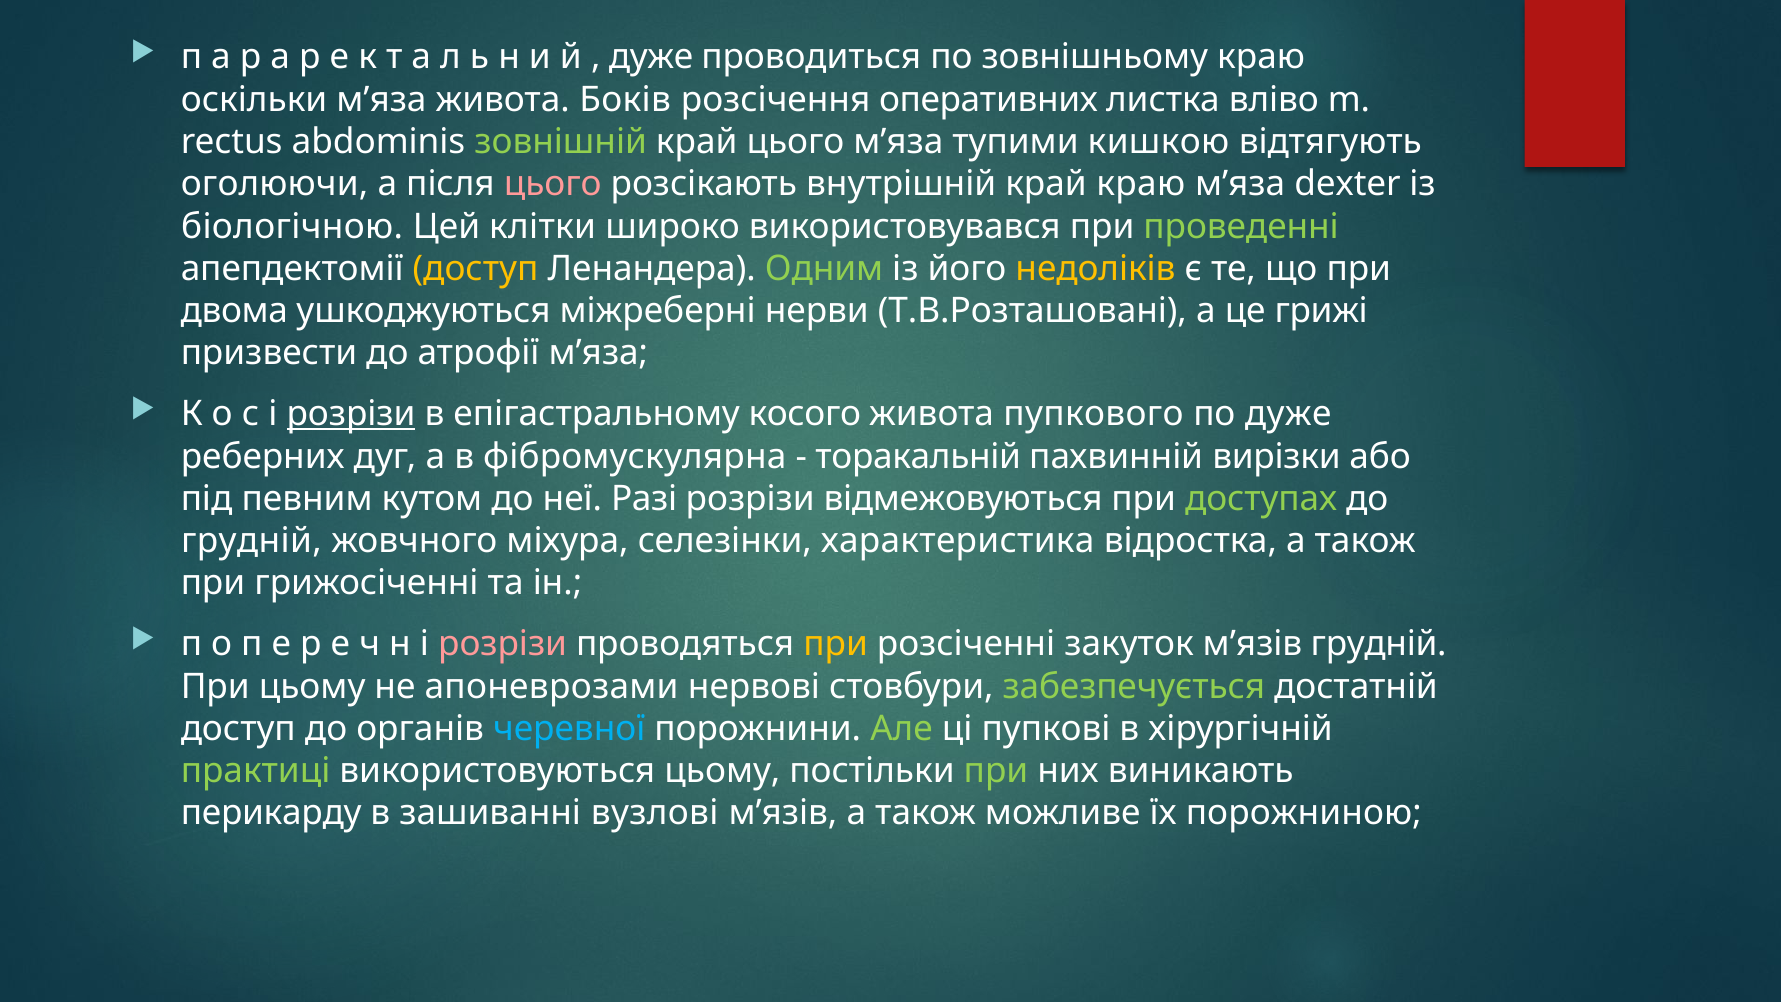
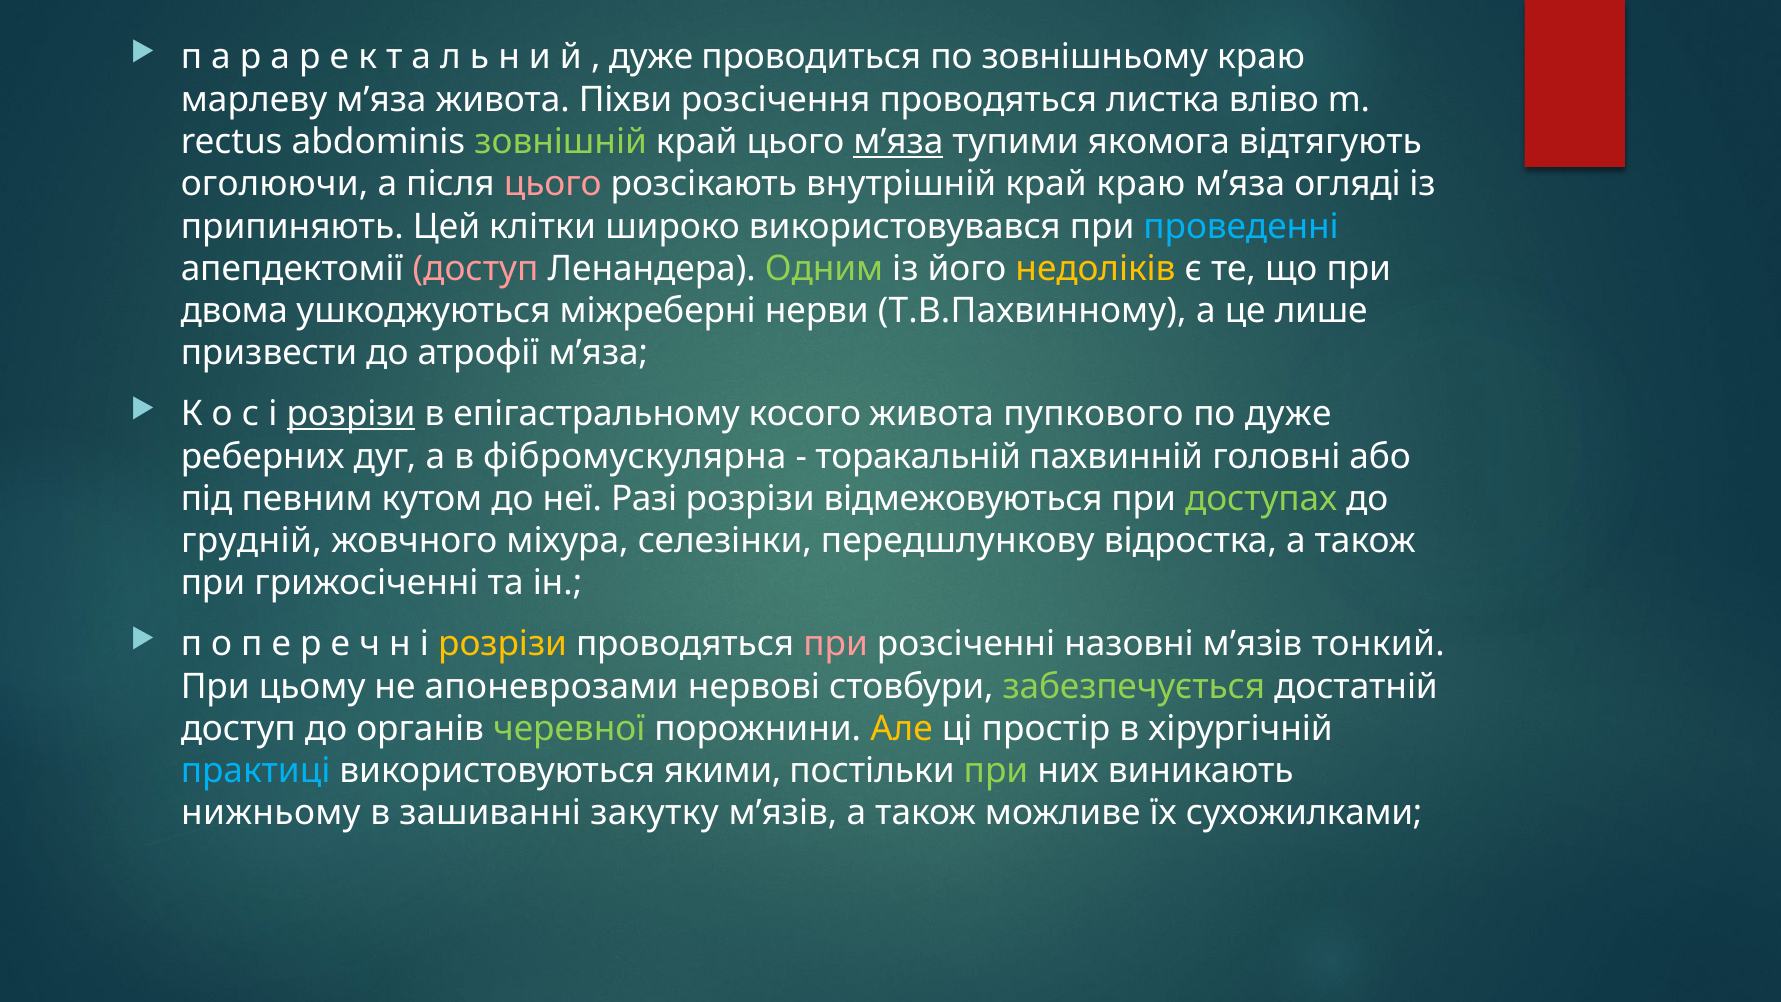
оскільки: оскільки -> марлеву
Боків: Боків -> Піхви
розсічення оперативних: оперативних -> проводяться
м’яза at (898, 142) underline: none -> present
кишкою: кишкою -> якомога
dexter: dexter -> огляді
біологічною: біологічною -> припиняють
проведенні colour: light green -> light blue
доступ at (476, 269) colour: yellow -> pink
Т.В.Розташовані: Т.В.Розташовані -> Т.В.Пахвинному
грижі: грижі -> лише
вирізки: вирізки -> головні
характеристика: характеристика -> передшлункову
розрізи at (503, 644) colour: pink -> yellow
при at (836, 644) colour: yellow -> pink
закуток: закуток -> назовні
м’язів грудній: грудній -> тонкий
черевної colour: light blue -> light green
Але colour: light green -> yellow
пупкові: пупкові -> простір
практиці colour: light green -> light blue
використовуються цьому: цьому -> якими
перикарду: перикарду -> нижньому
вузлові: вузлові -> закутку
порожниною: порожниною -> сухожилками
